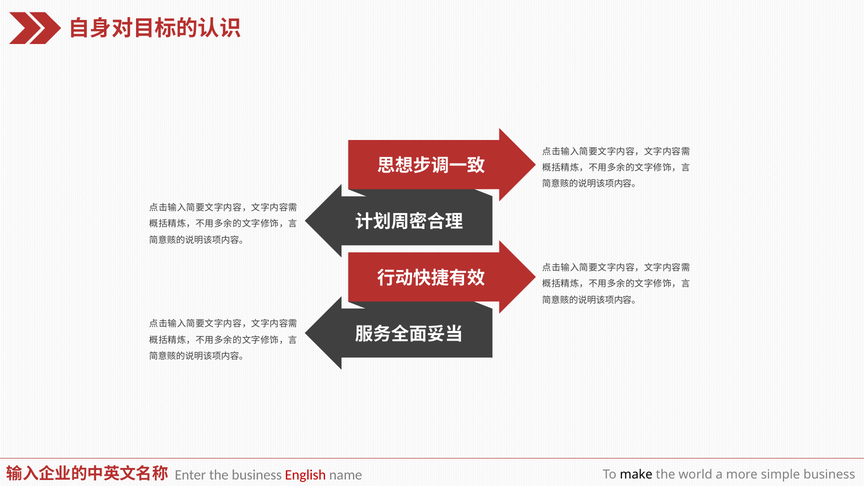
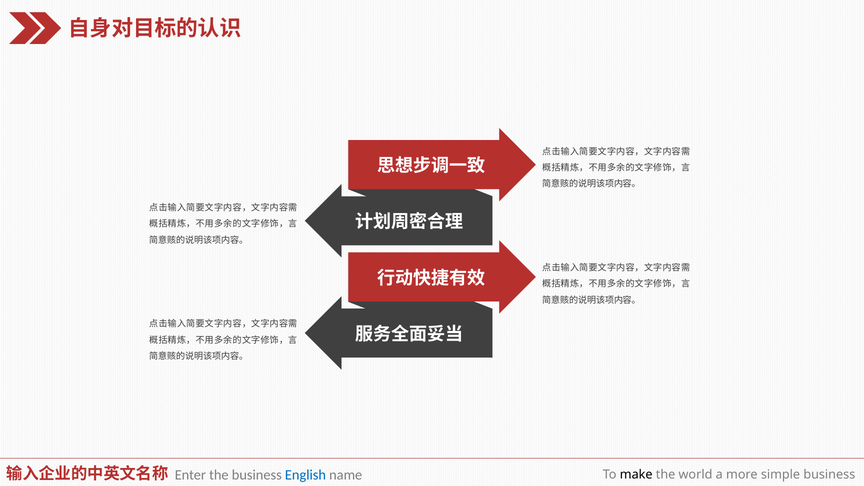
English colour: red -> blue
